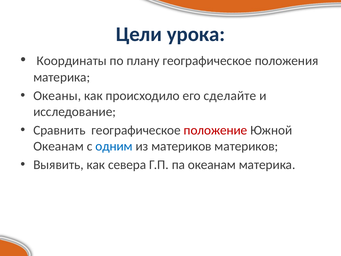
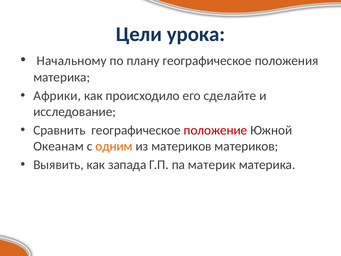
Координаты: Координаты -> Начальному
Океаны: Океаны -> Африки
одним colour: blue -> orange
севера: севера -> запада
па океанам: океанам -> материк
